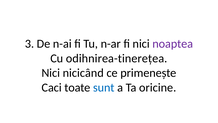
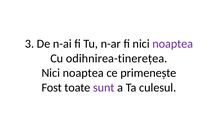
nicicând at (83, 73): nicicând -> noaptea
Caci: Caci -> Fost
sunt colour: blue -> purple
oricine: oricine -> culesul
